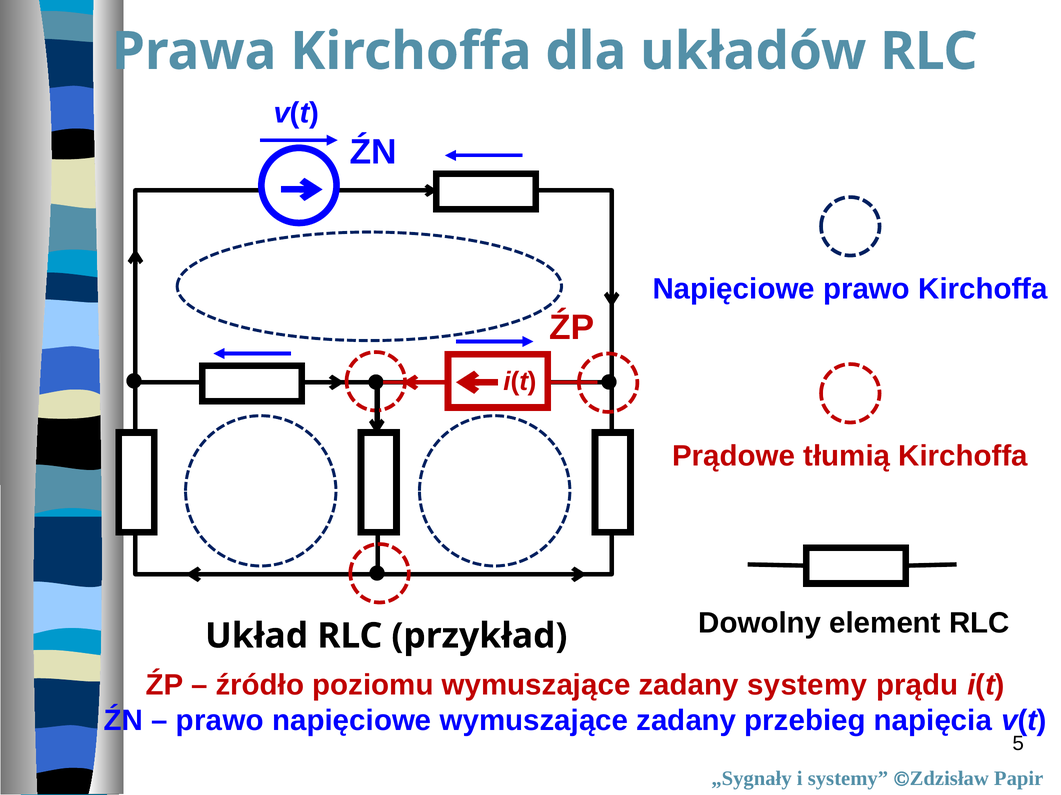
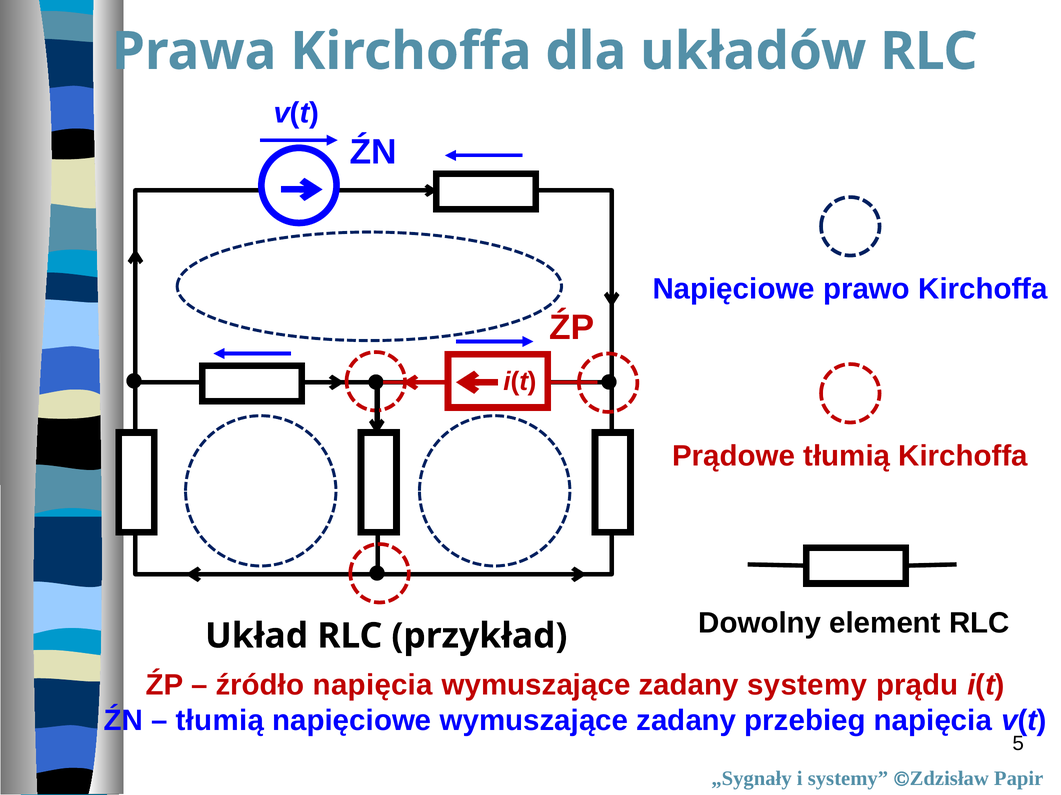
źródło poziomu: poziomu -> napięcia
prawo at (220, 721): prawo -> tłumią
